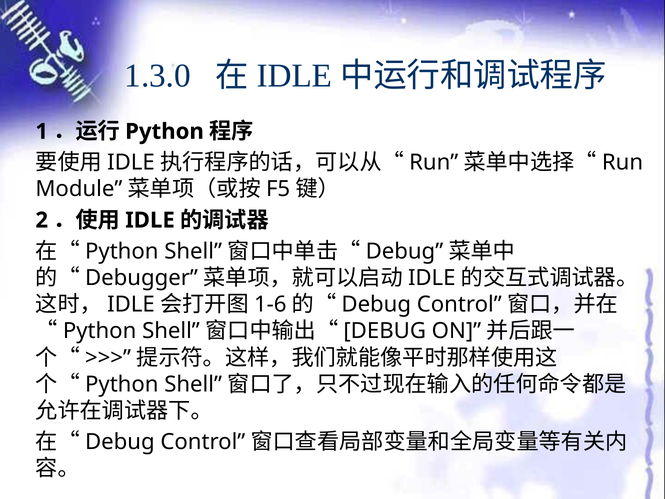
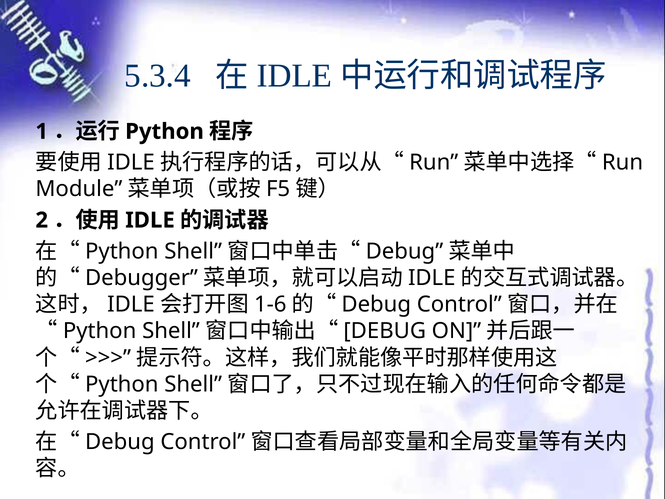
1.3.0: 1.3.0 -> 5.3.4
